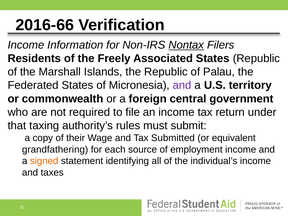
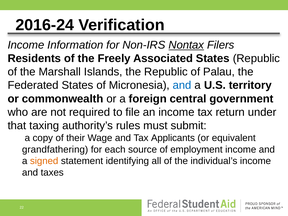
2016-66: 2016-66 -> 2016-24
and at (182, 85) colour: purple -> blue
Submitted: Submitted -> Applicants
